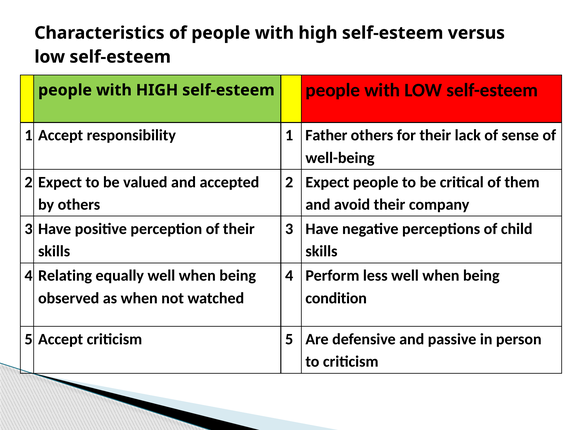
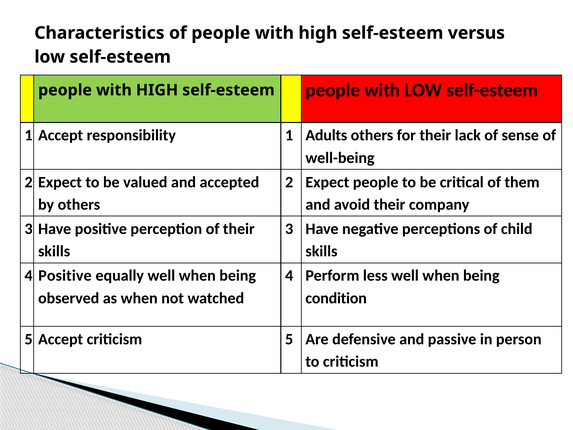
Father: Father -> Adults
4 Relating: Relating -> Positive
